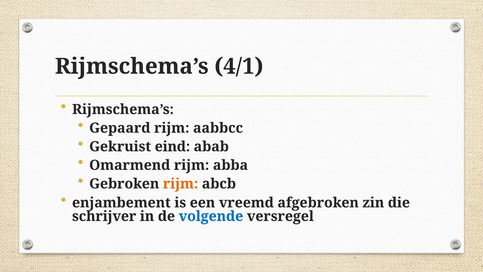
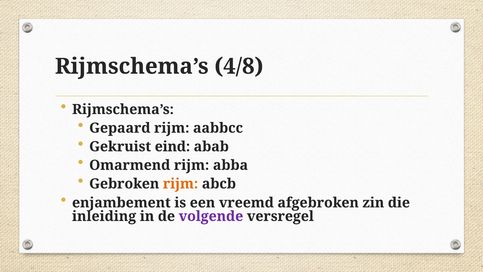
4/1: 4/1 -> 4/8
schrijver: schrijver -> inleiding
volgende colour: blue -> purple
